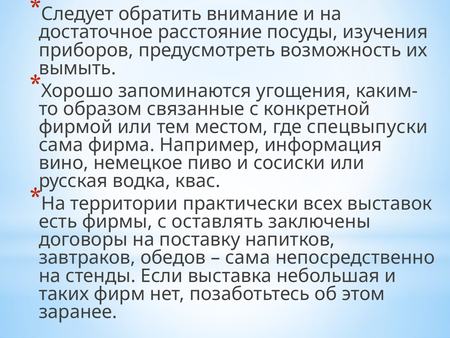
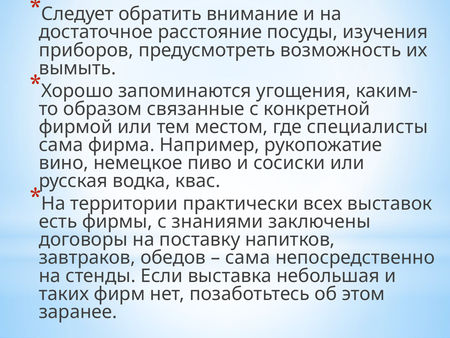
спецвыпуски: спецвыпуски -> специалисты
информация: информация -> рукопожатие
оставлять: оставлять -> знаниями
